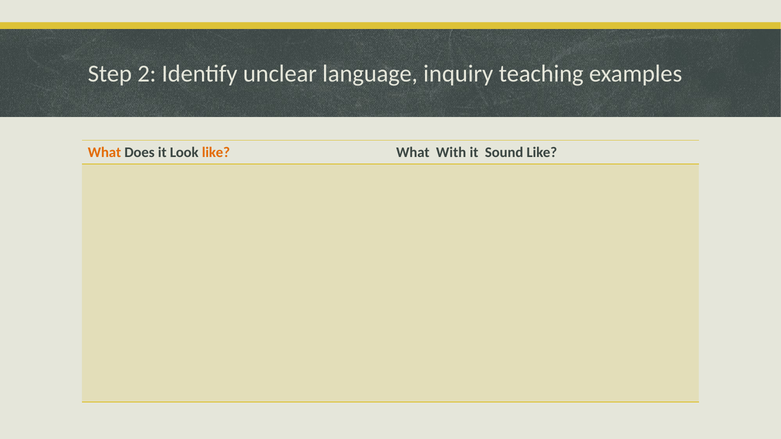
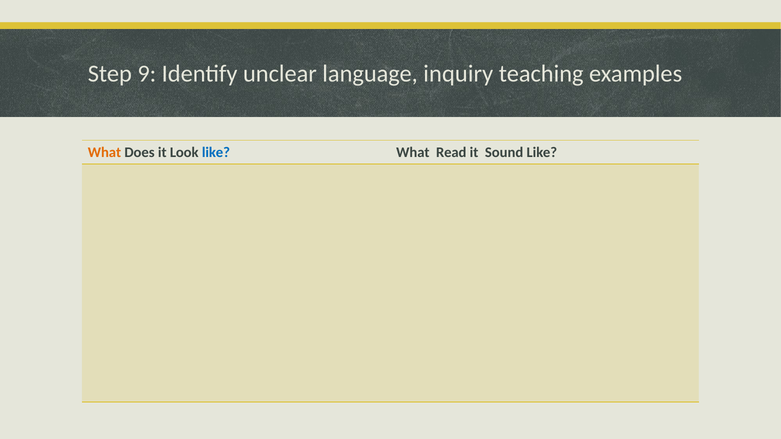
2: 2 -> 9
like at (216, 152) colour: orange -> blue
With: With -> Read
